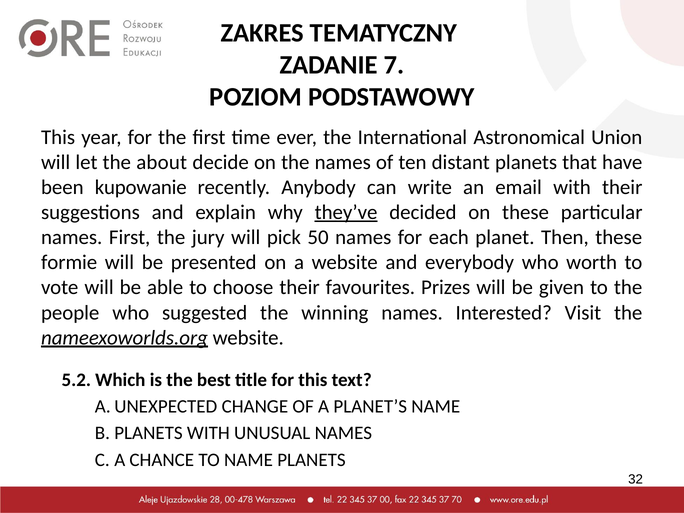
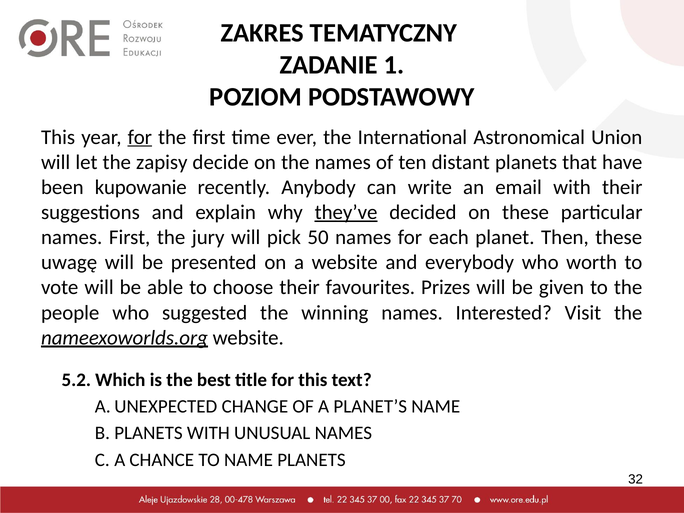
7: 7 -> 1
for at (140, 137) underline: none -> present
about: about -> zapisy
formie: formie -> uwagę
